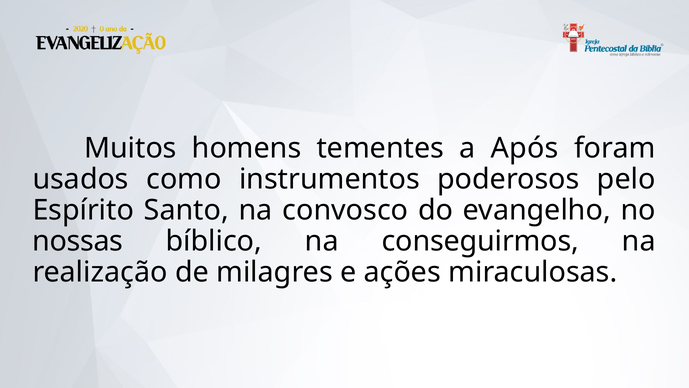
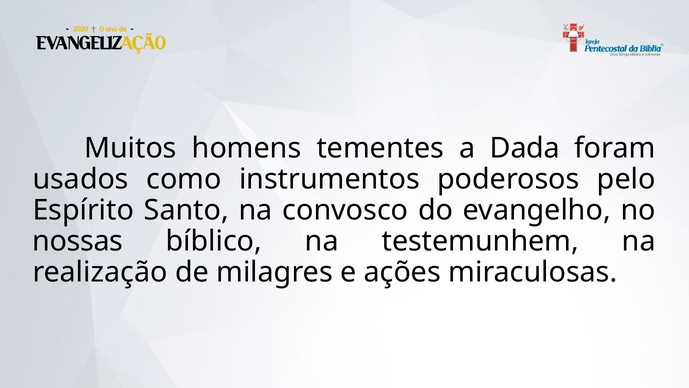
Após: Após -> Dada
conseguirmos: conseguirmos -> testemunhem
